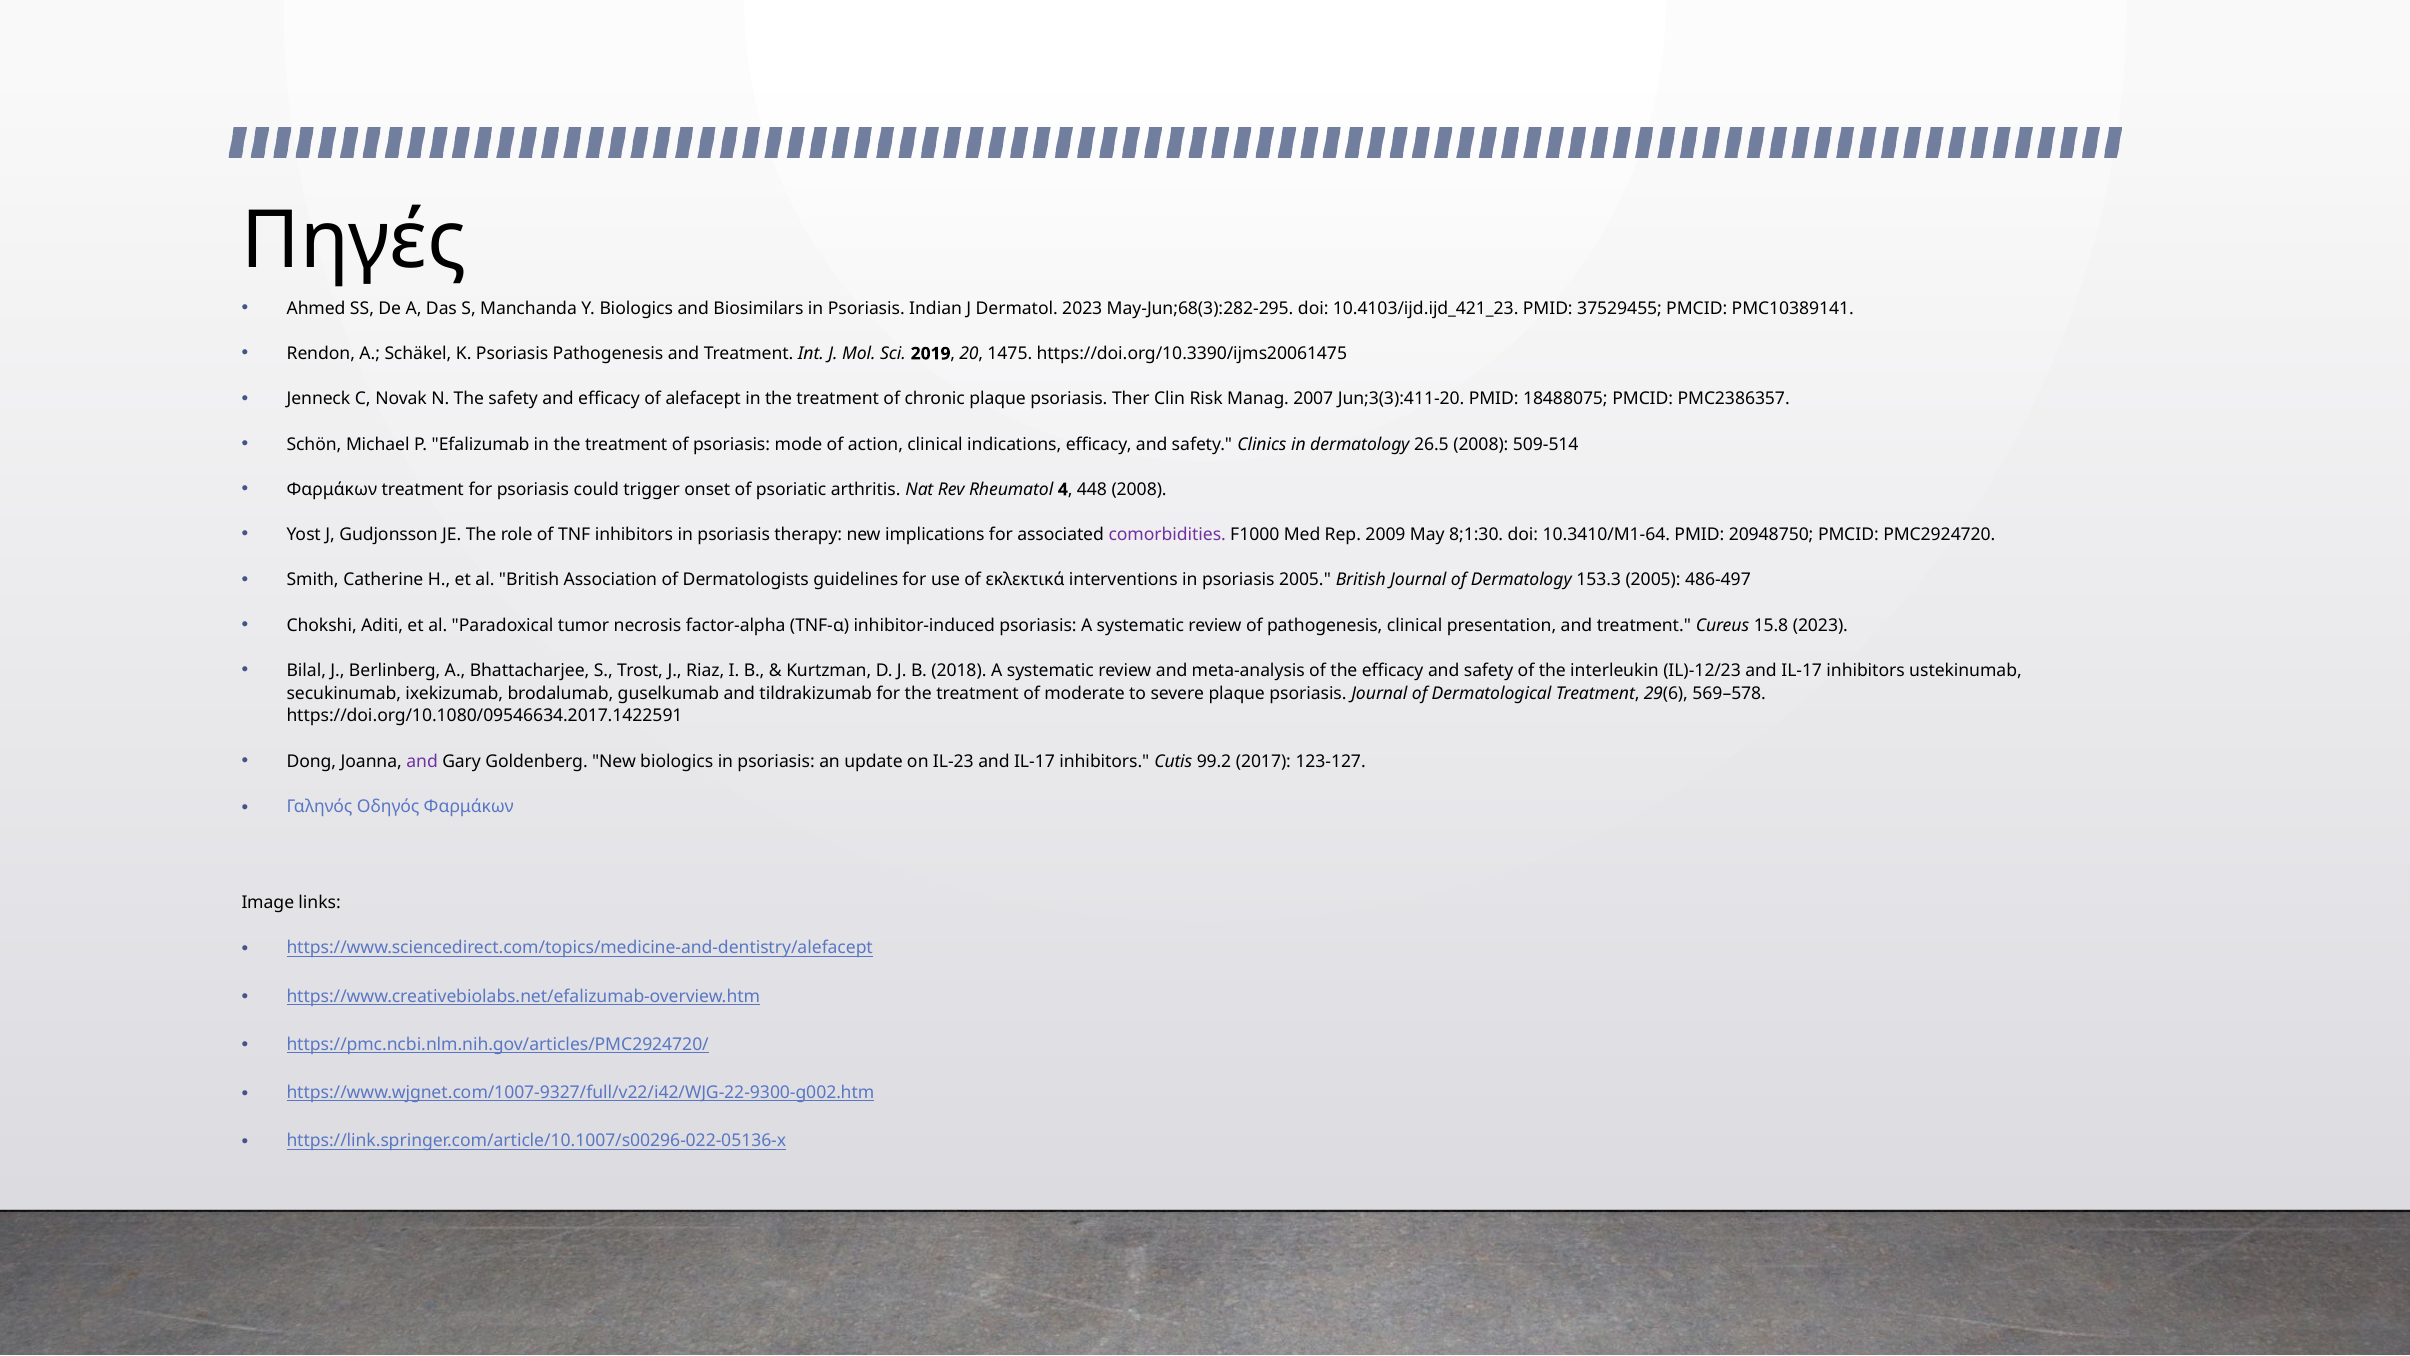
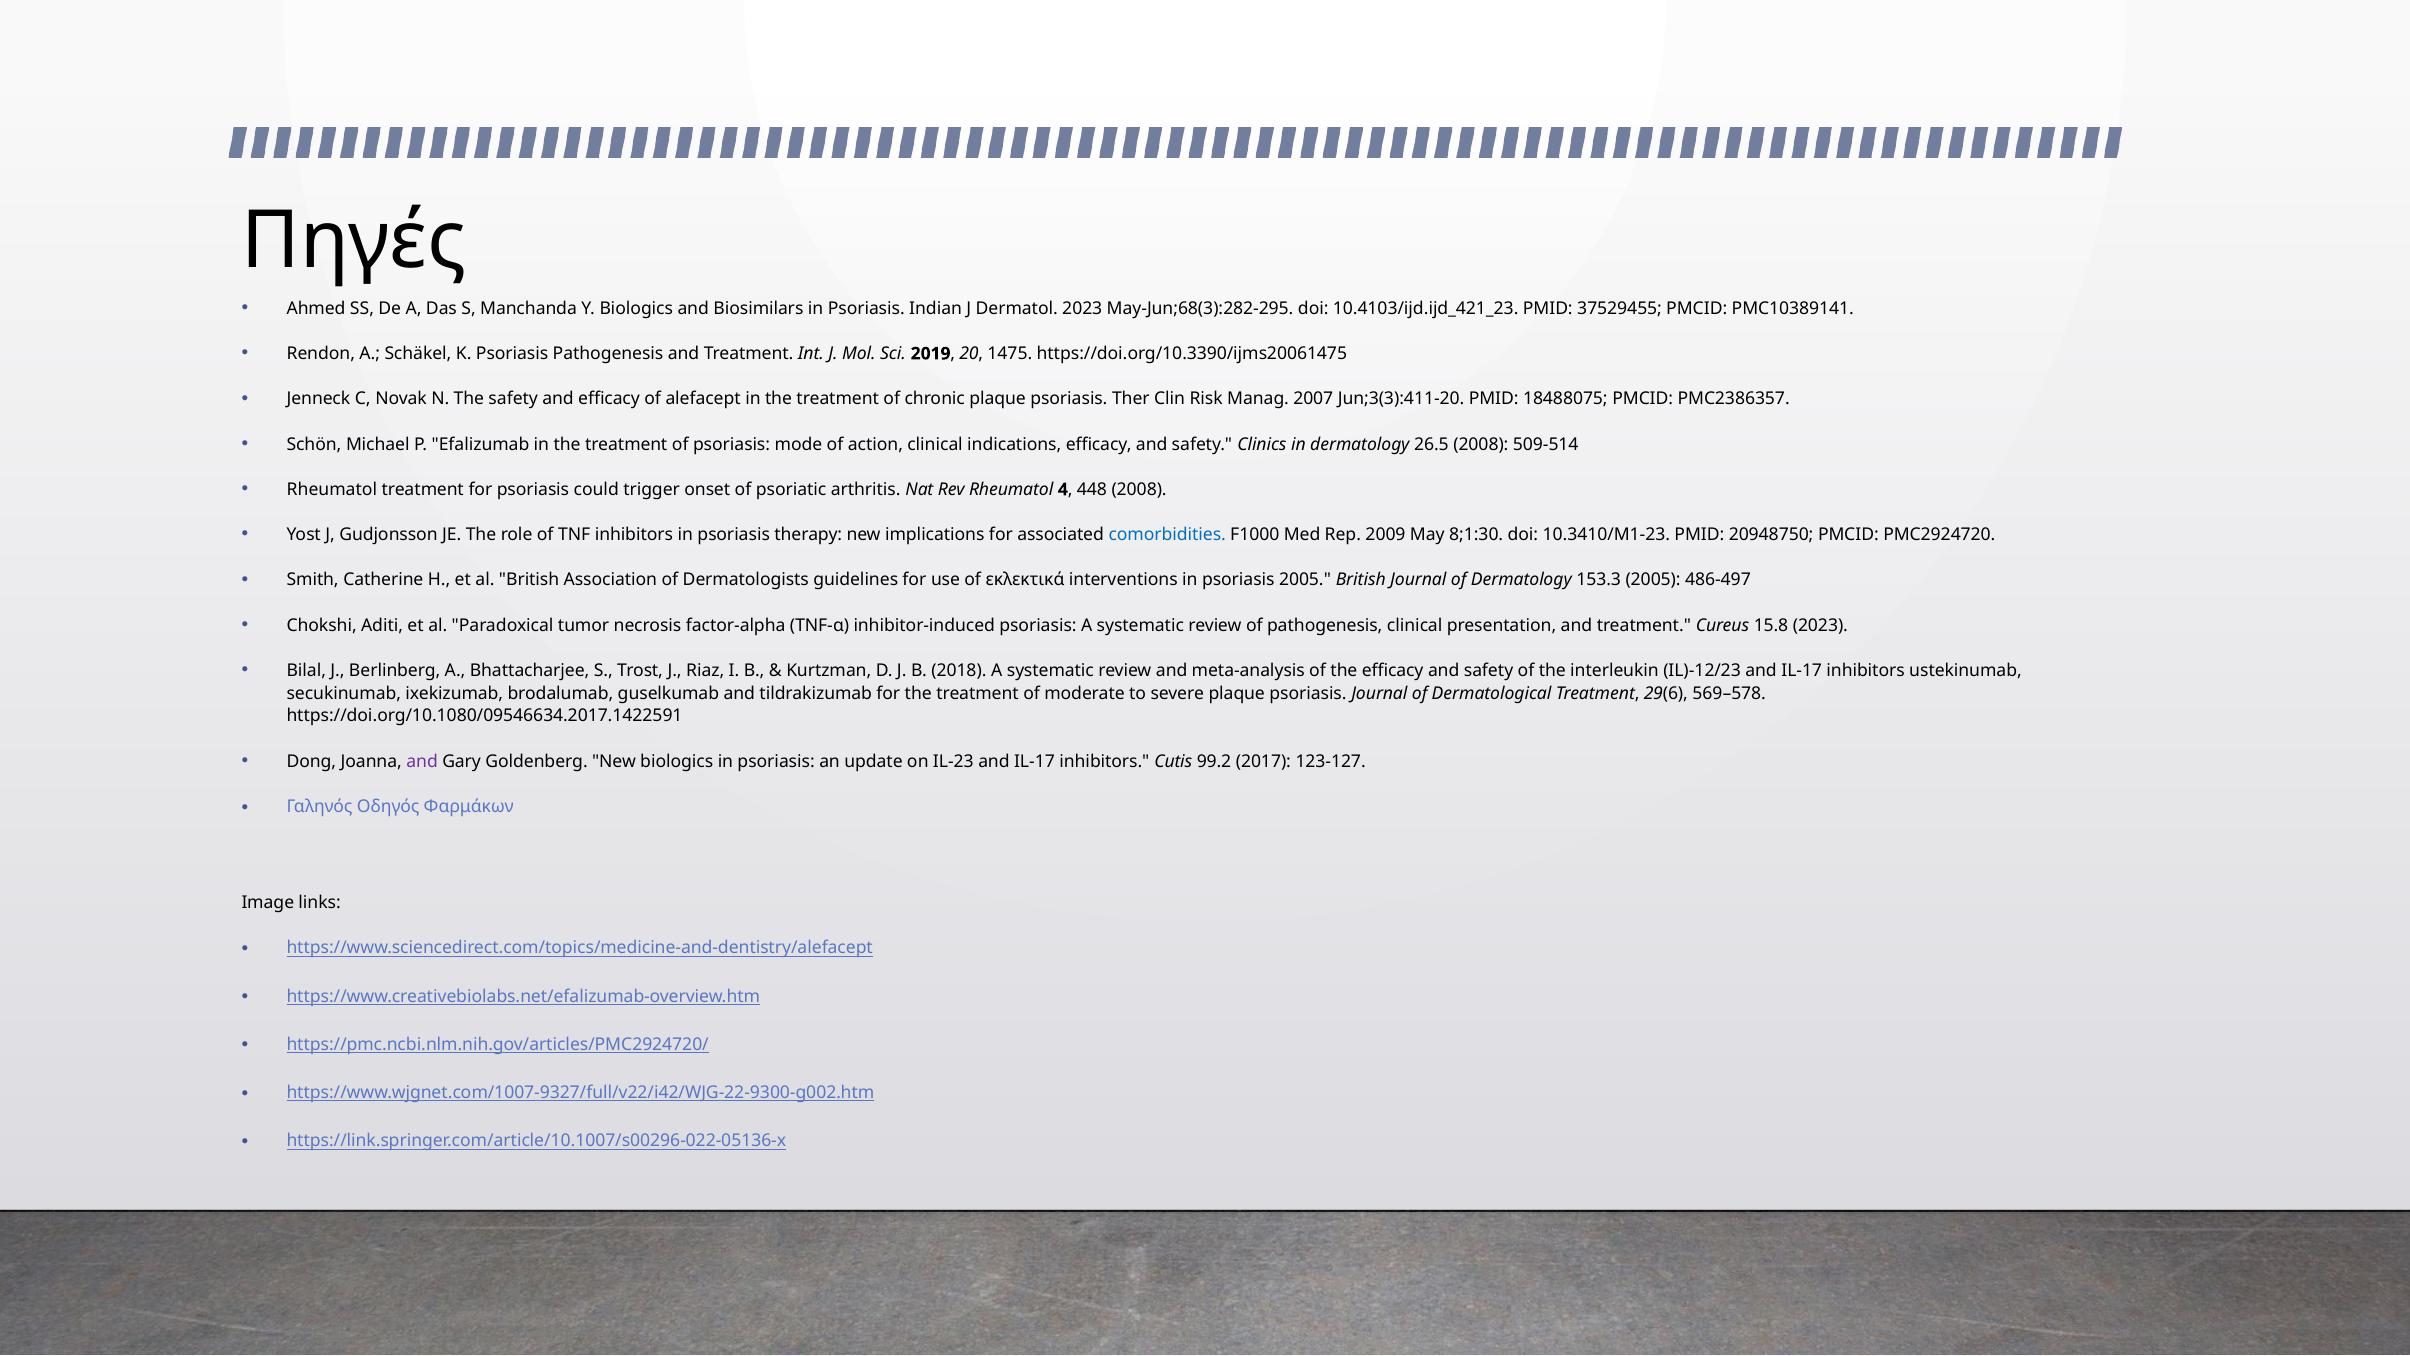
Φαρμάκων at (332, 489): Φαρμάκων -> Rheumatol
comorbidities colour: purple -> blue
10.3410/M1-64: 10.3410/M1-64 -> 10.3410/M1-23
